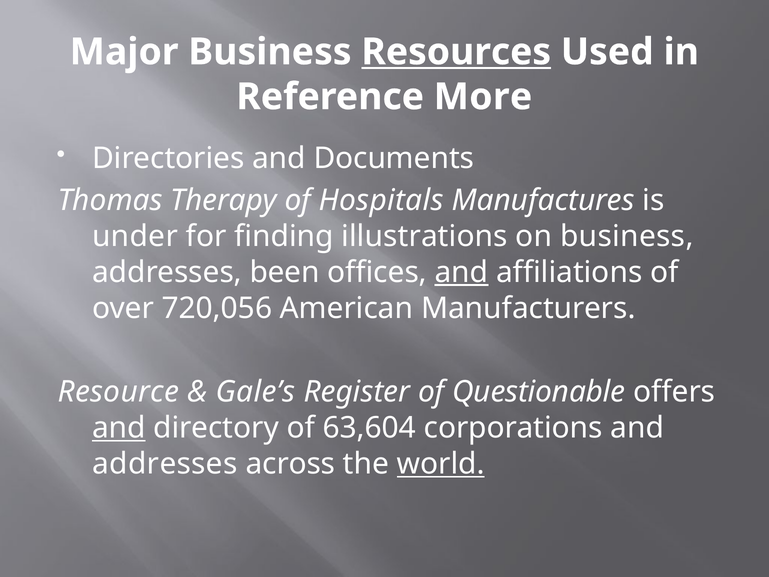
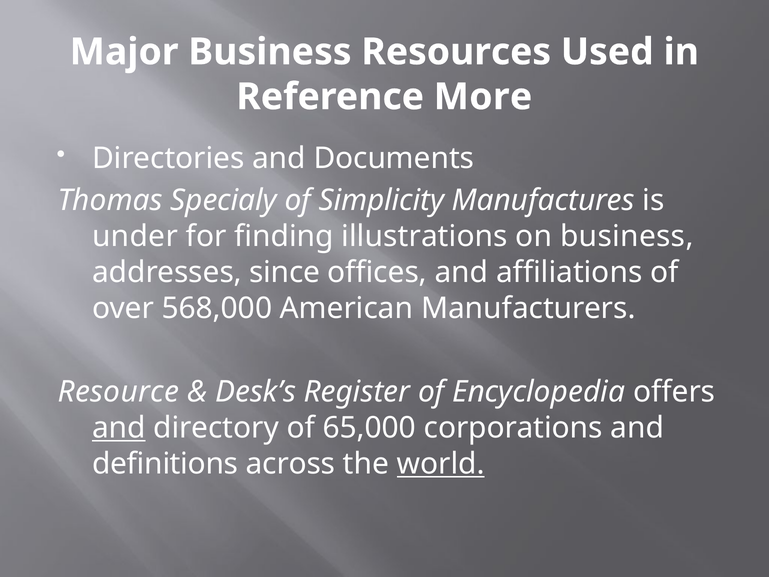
Resources underline: present -> none
Therapy: Therapy -> Specialy
Hospitals: Hospitals -> Simplicity
been: been -> since
and at (461, 272) underline: present -> none
720,056: 720,056 -> 568,000
Gale’s: Gale’s -> Desk’s
Questionable: Questionable -> Encyclopedia
63,604: 63,604 -> 65,000
addresses at (165, 464): addresses -> definitions
